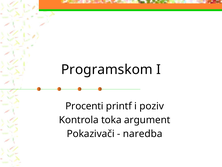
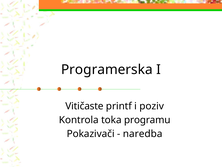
Programskom: Programskom -> Programerska
Procenti: Procenti -> Vitičaste
argument: argument -> programu
